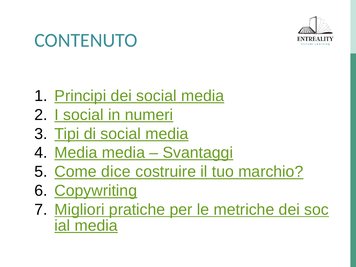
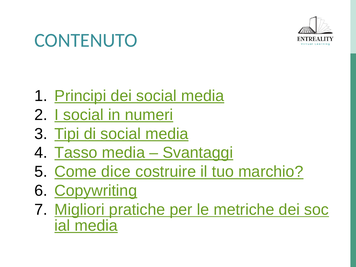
Media at (76, 153): Media -> Tasso
